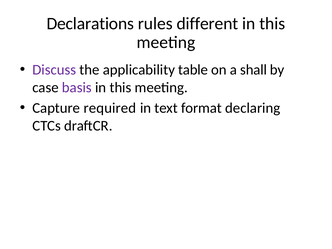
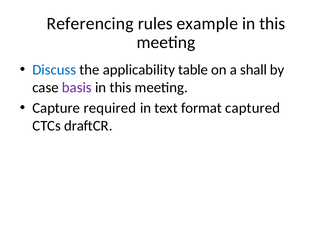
Declarations: Declarations -> Referencing
different: different -> example
Discuss colour: purple -> blue
declaring: declaring -> captured
